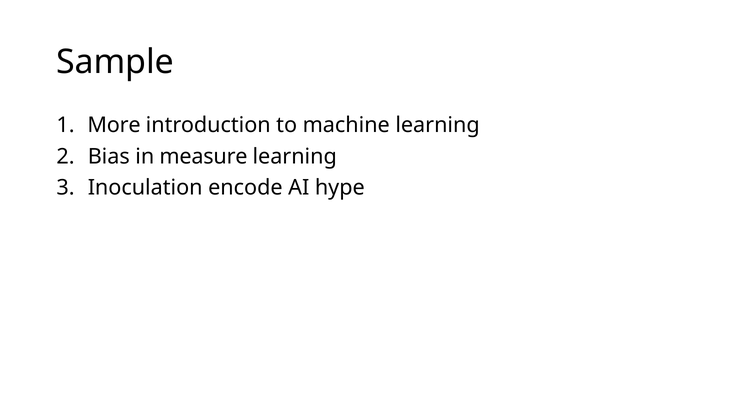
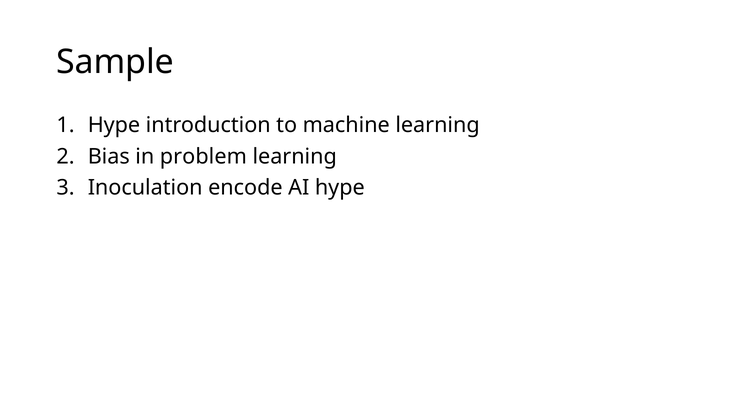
More at (114, 125): More -> Hype
measure: measure -> problem
